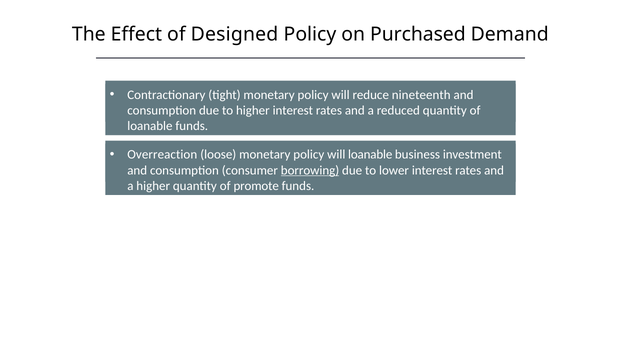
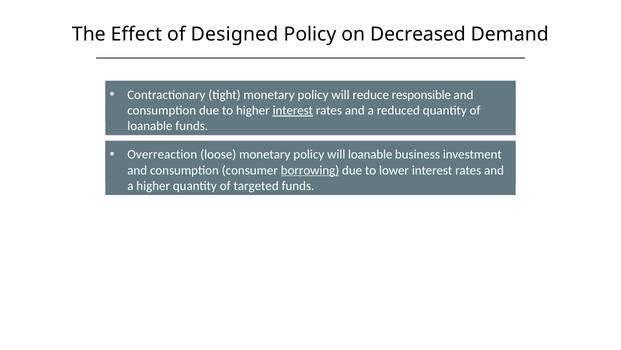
Purchased: Purchased -> Decreased
nineteenth: nineteenth -> responsible
interest at (293, 110) underline: none -> present
promote: promote -> targeted
